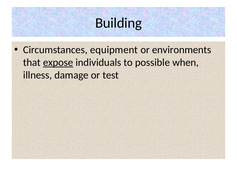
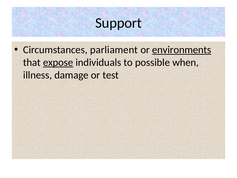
Building: Building -> Support
equipment: equipment -> parliament
environments underline: none -> present
